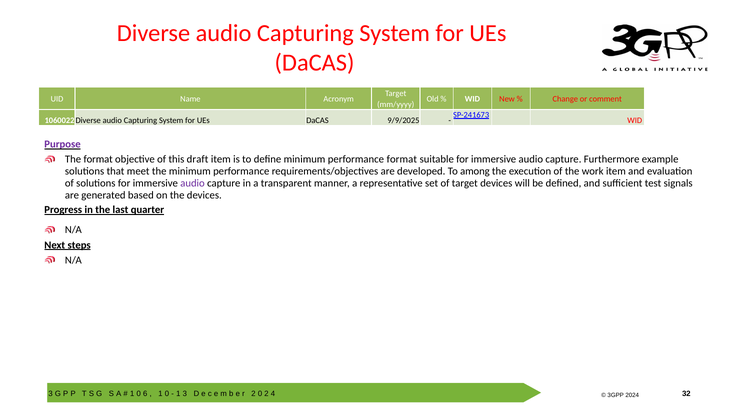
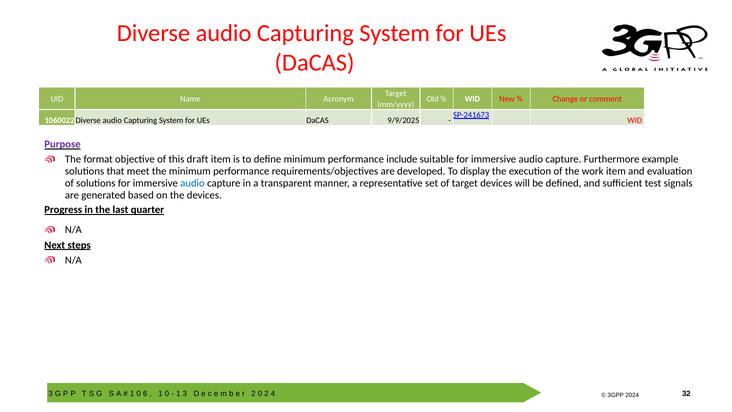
performance format: format -> include
among: among -> display
audio at (192, 183) colour: purple -> blue
